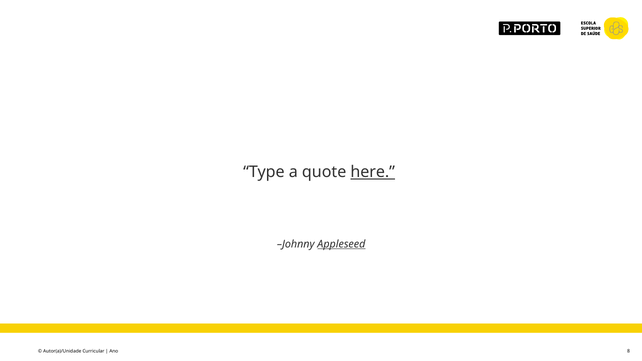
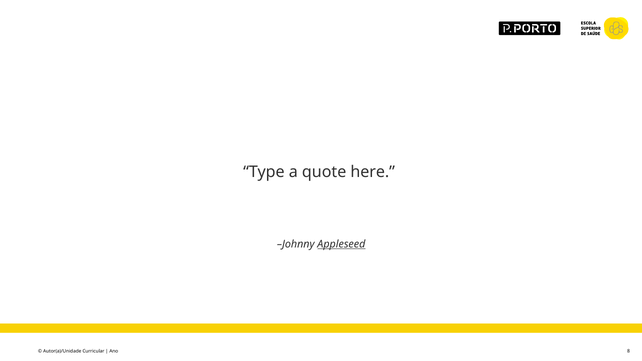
here underline: present -> none
